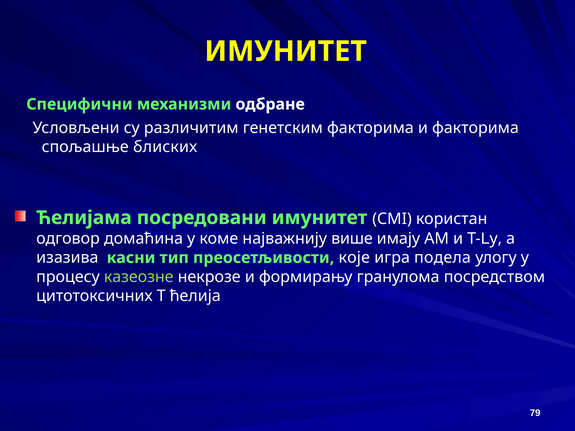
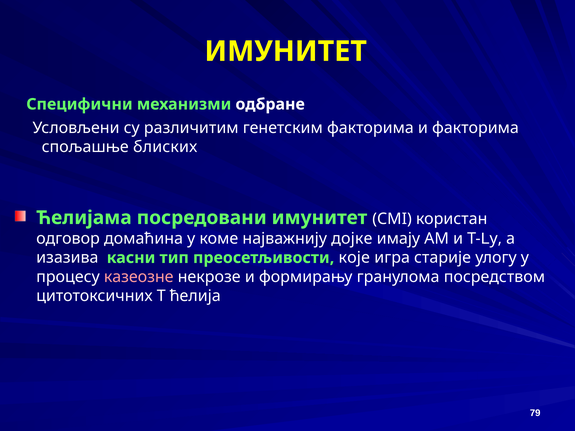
више: више -> дојке
подела: подела -> старије
казеозне colour: light green -> pink
